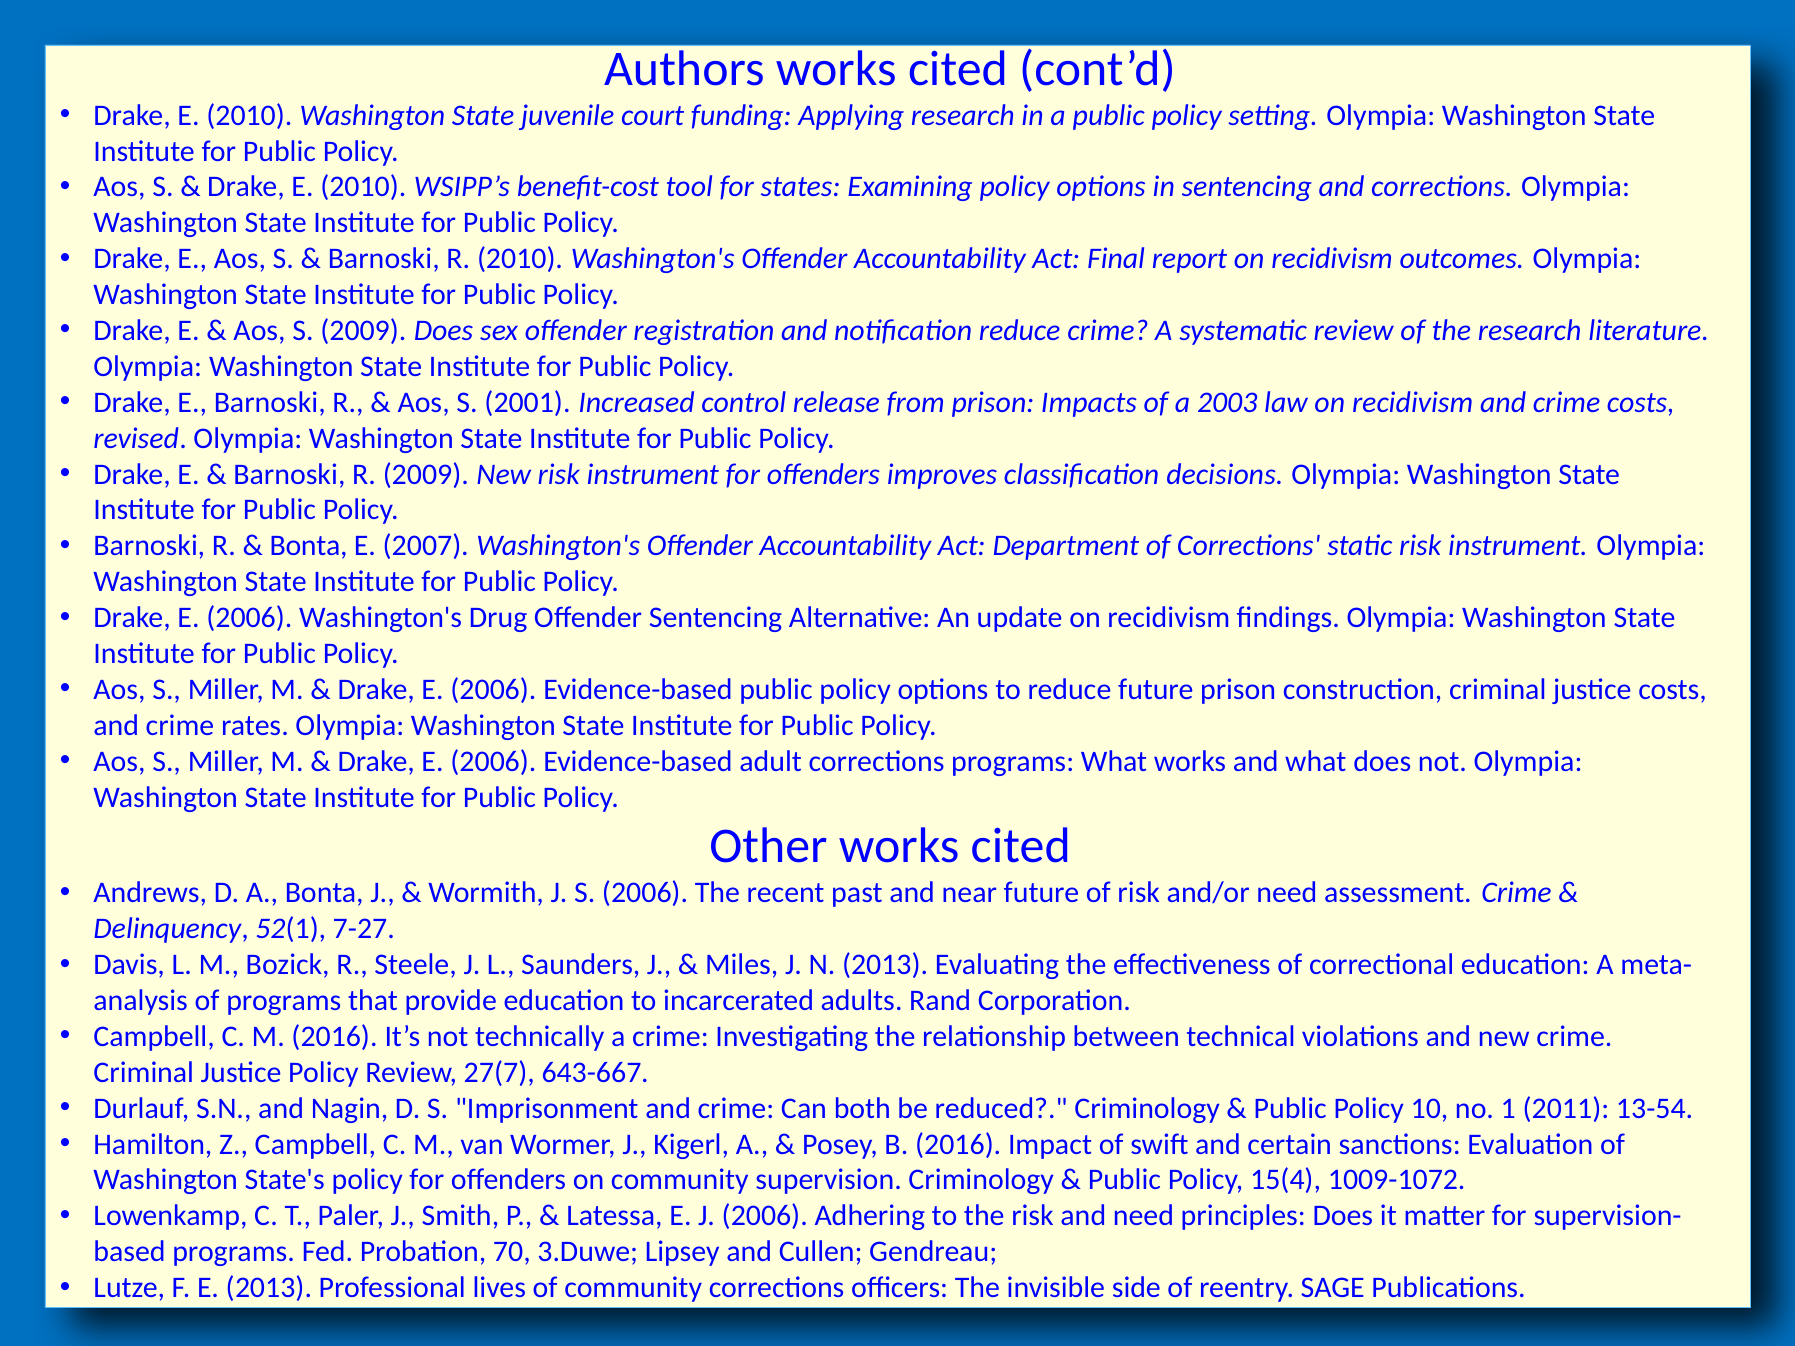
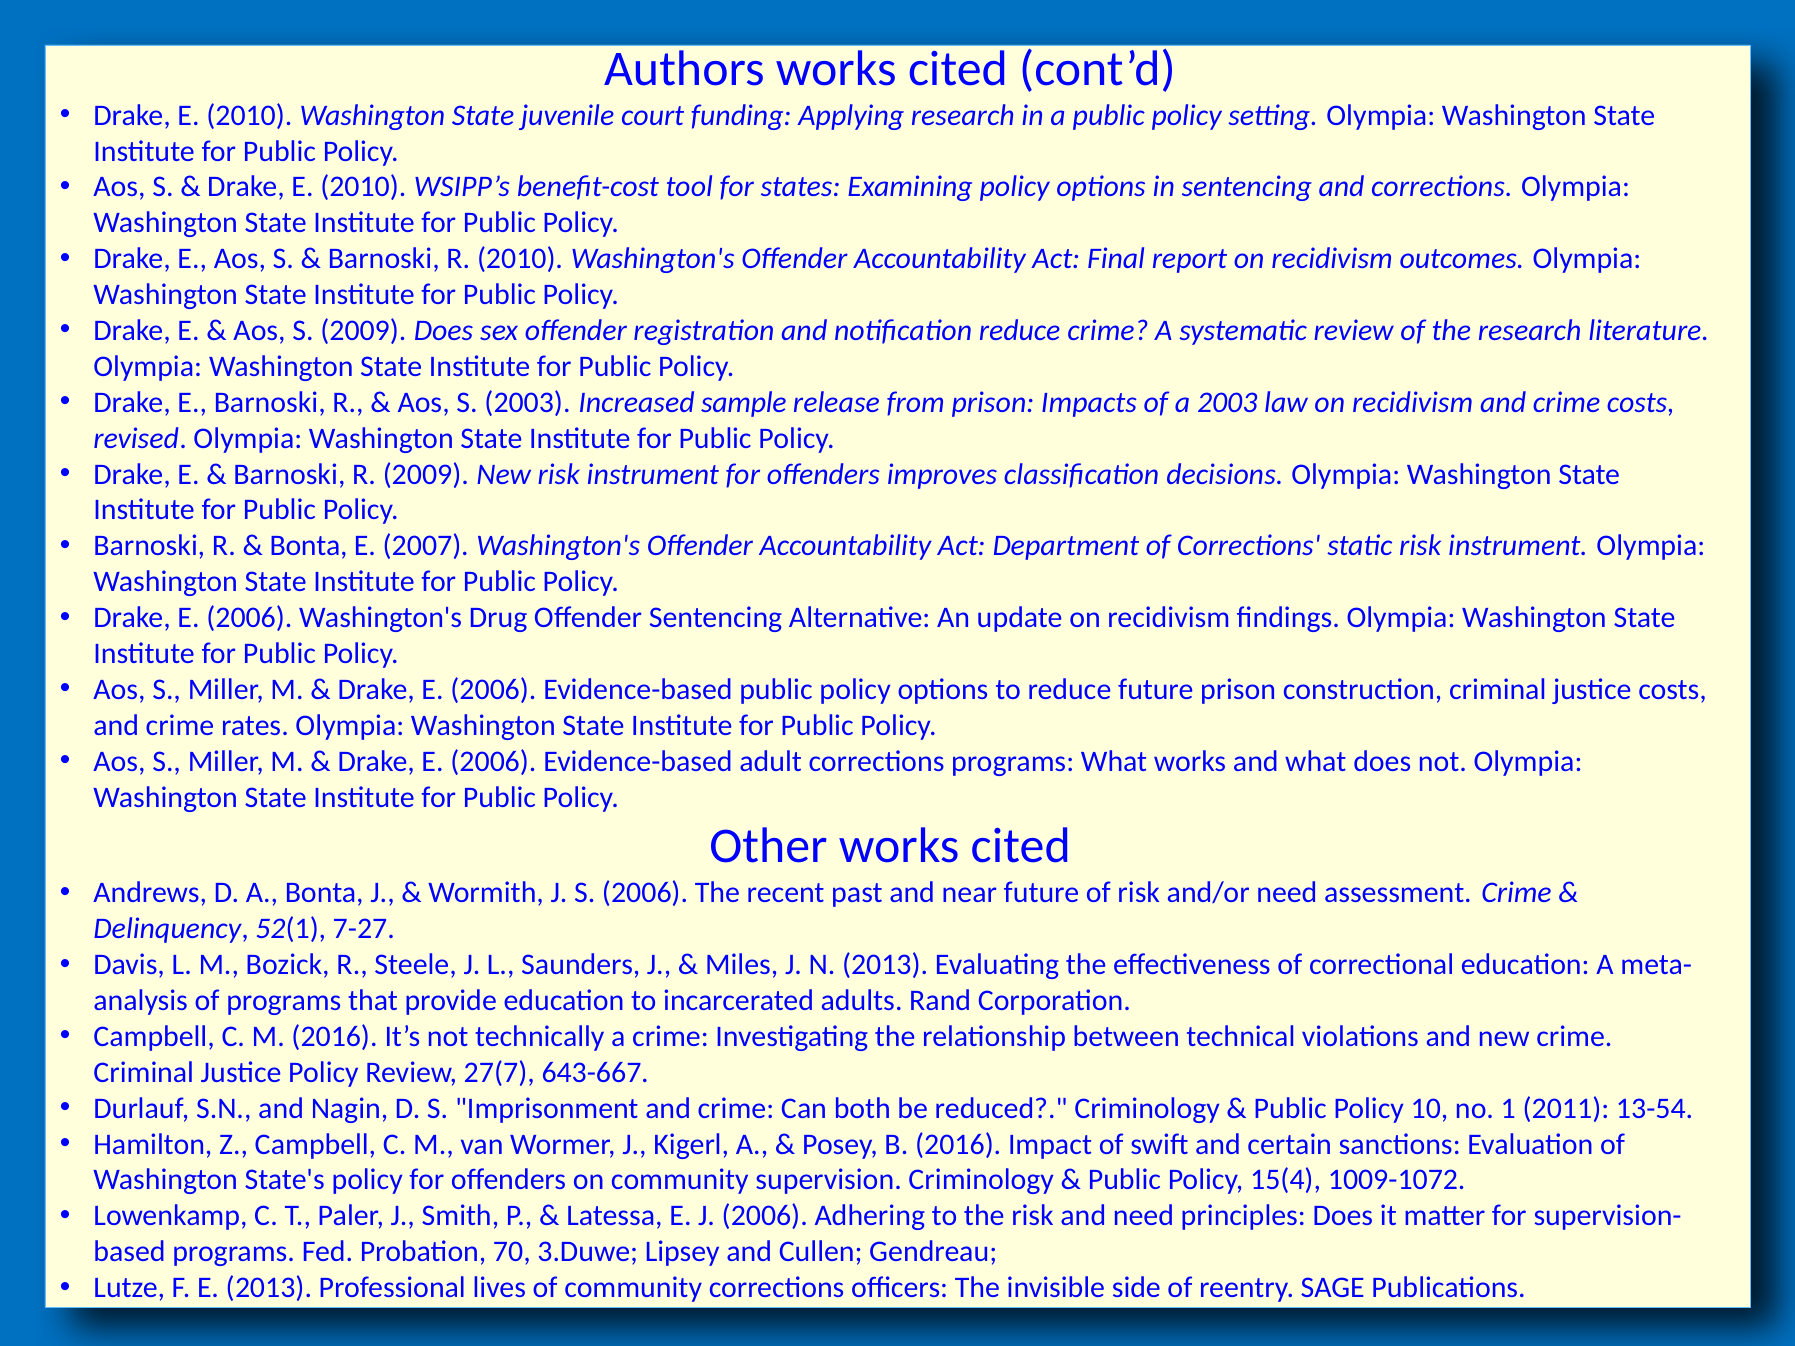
S 2001: 2001 -> 2003
control: control -> sample
